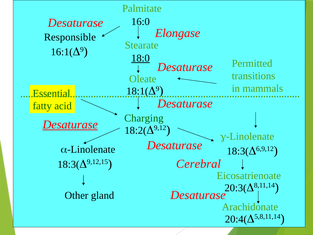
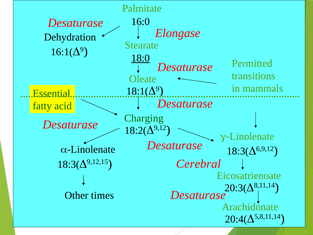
Responsible: Responsible -> Dehydration
Desaturase at (70, 124) underline: present -> none
gland: gland -> times
